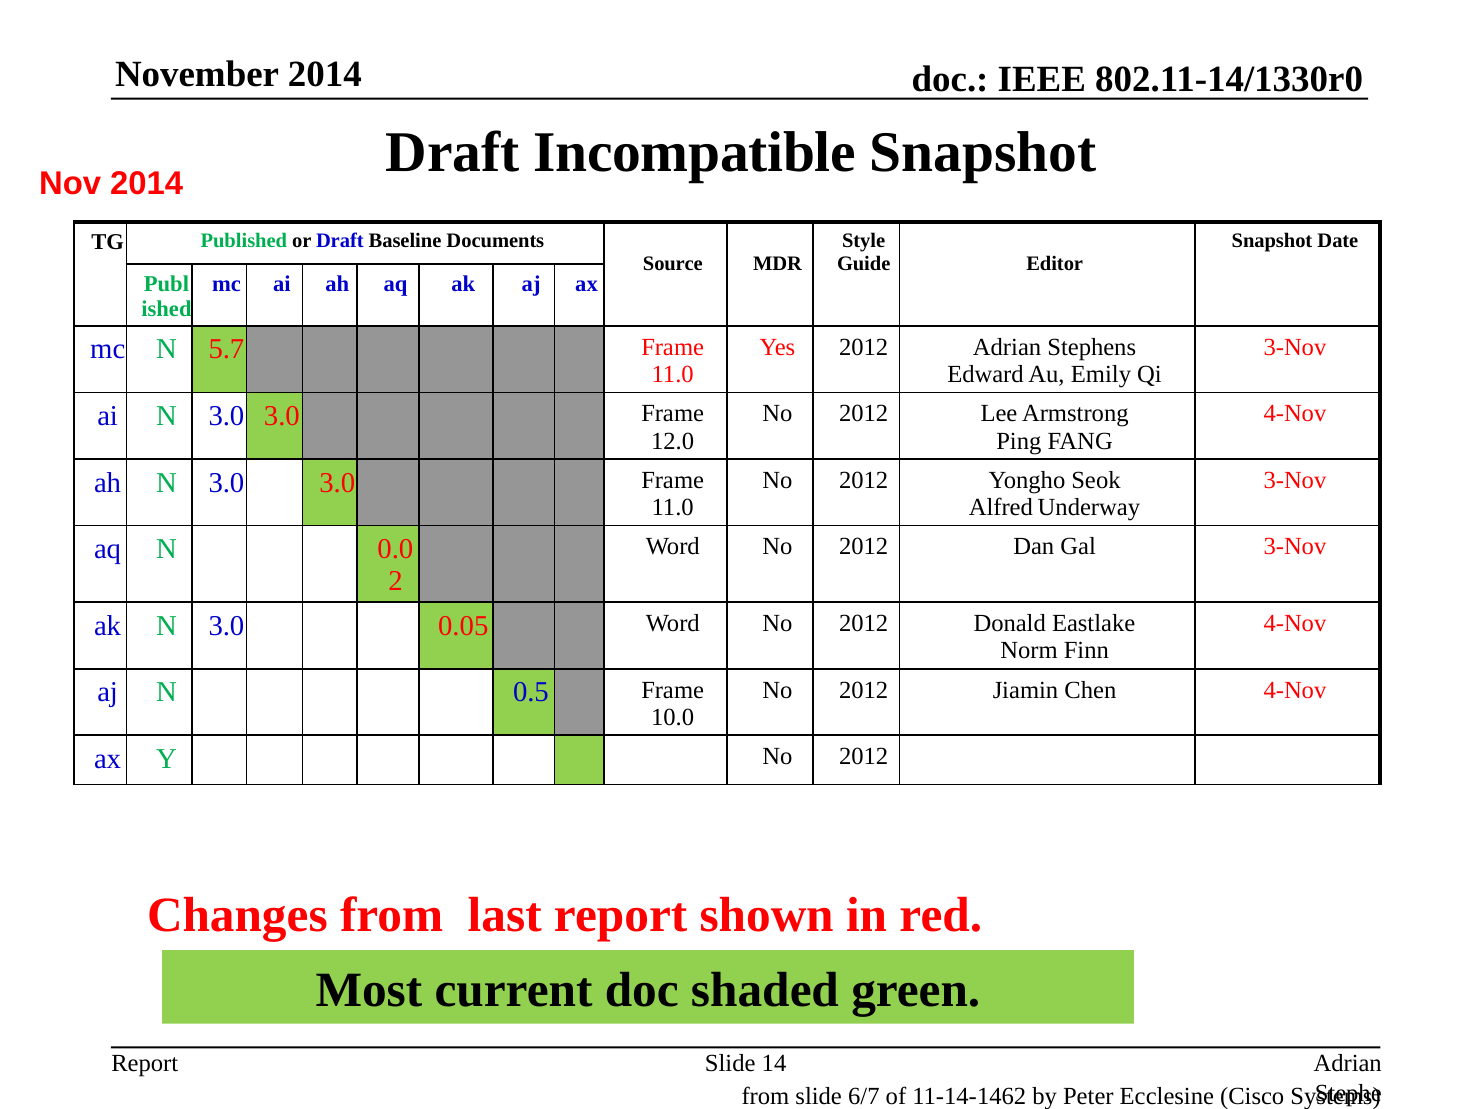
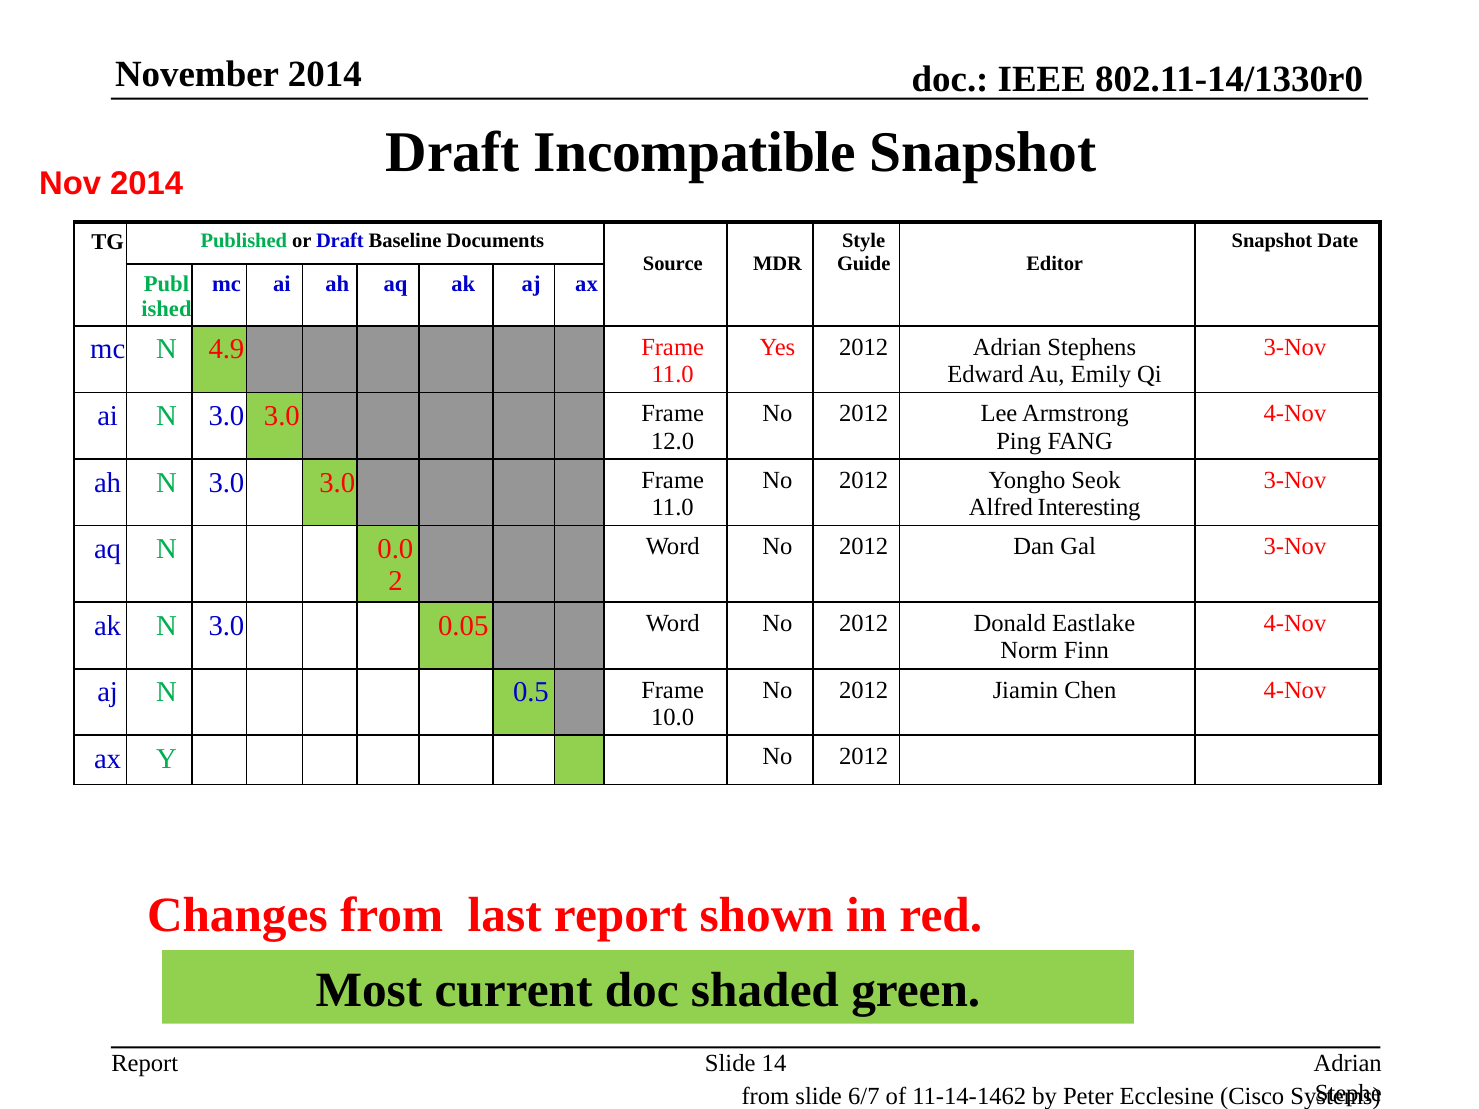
5.7: 5.7 -> 4.9
Underway: Underway -> Interesting
